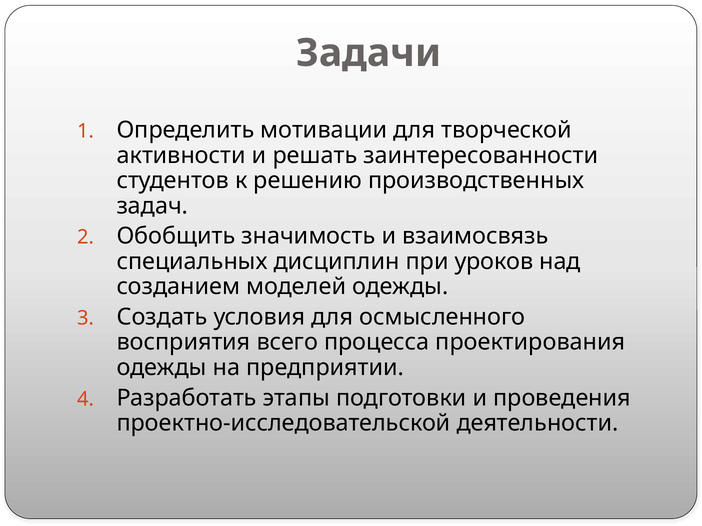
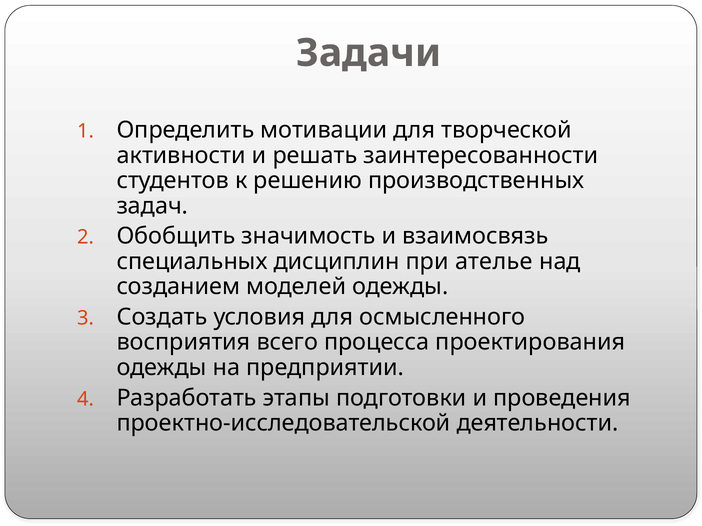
уроков: уроков -> ателье
